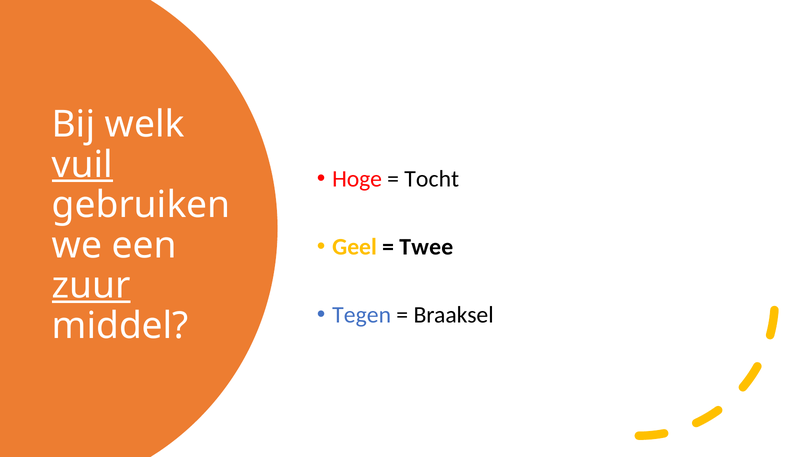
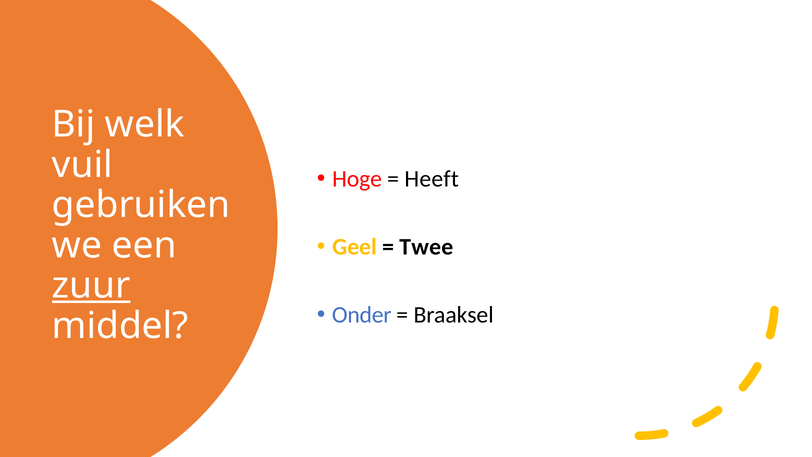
vuil underline: present -> none
Tocht: Tocht -> Heeft
Tegen: Tegen -> Onder
